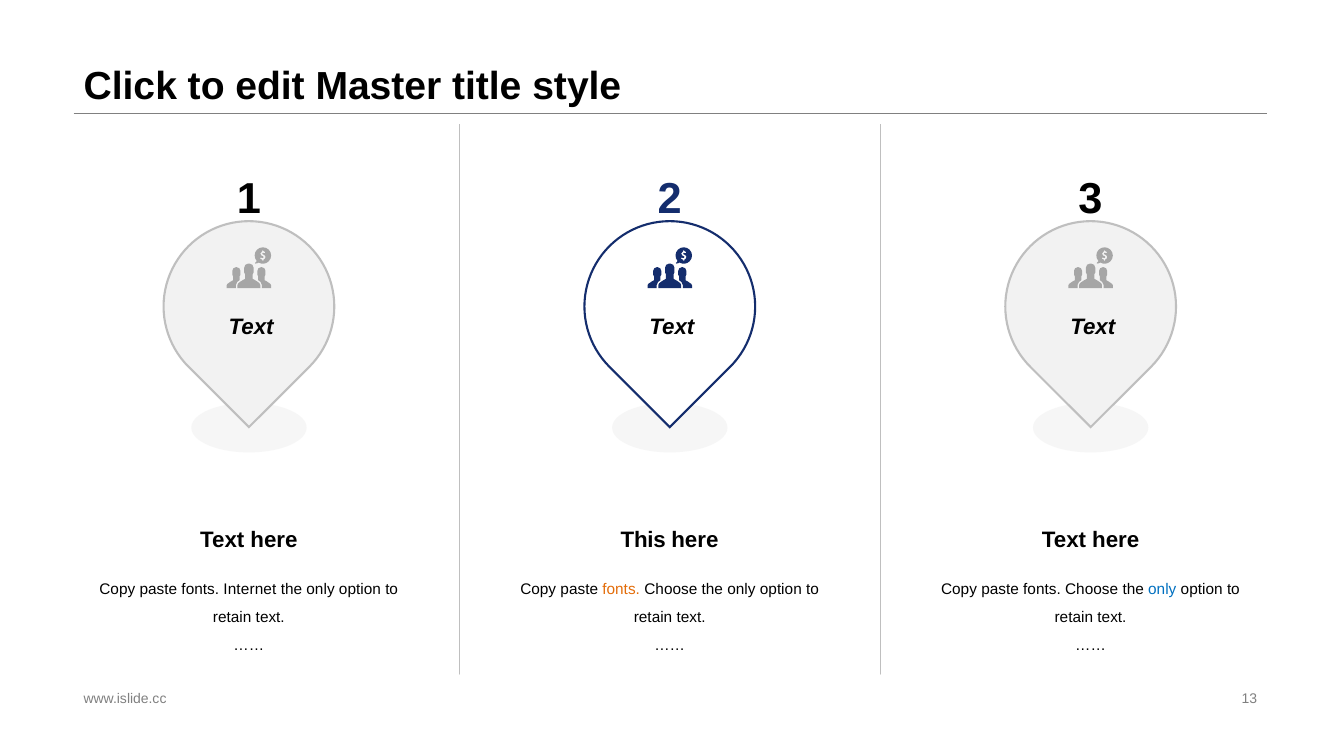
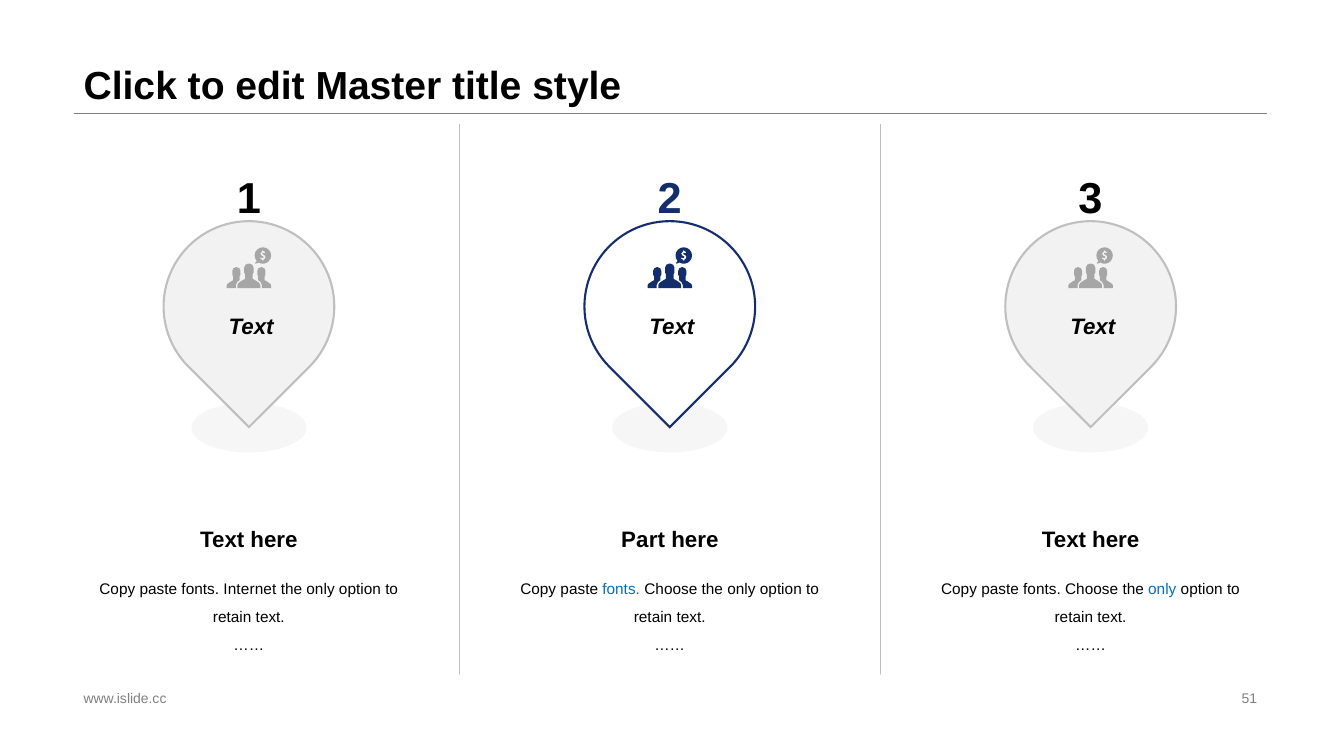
This: This -> Part
fonts at (621, 590) colour: orange -> blue
13: 13 -> 51
